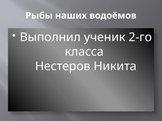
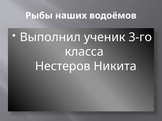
2-го: 2-го -> 3-го
